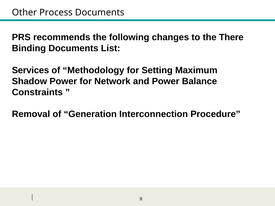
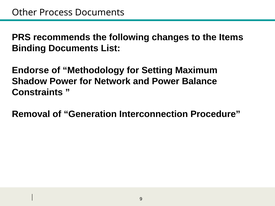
There: There -> Items
Services: Services -> Endorse
